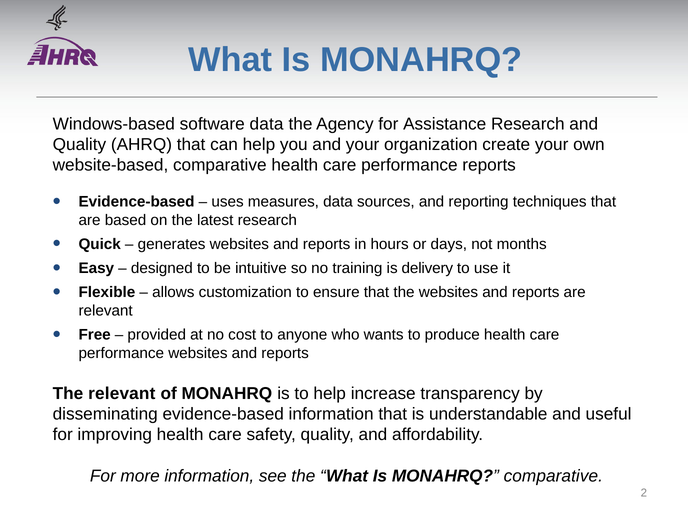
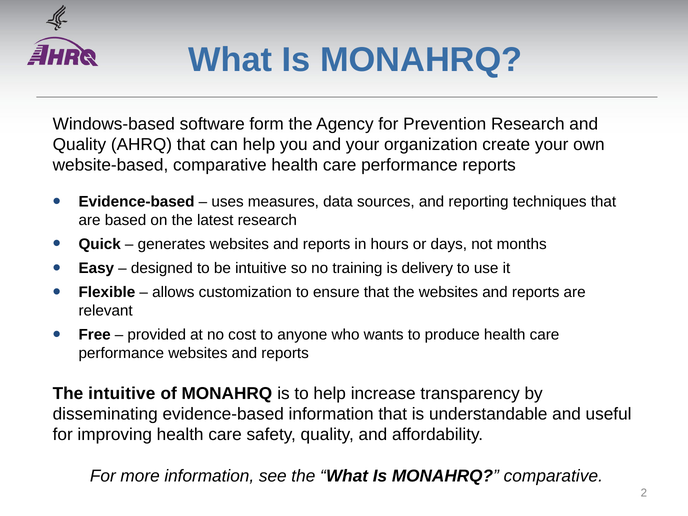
software data: data -> form
Assistance: Assistance -> Prevention
The relevant: relevant -> intuitive
